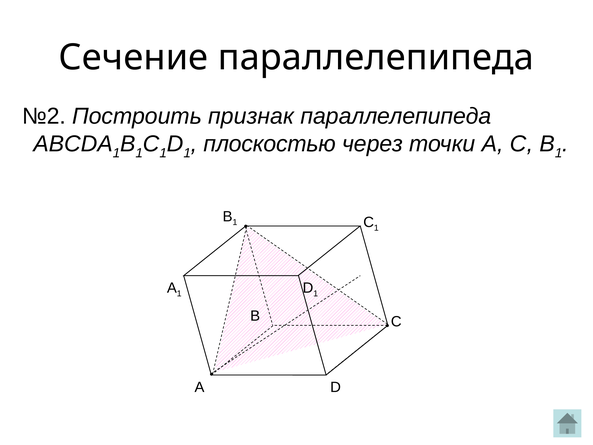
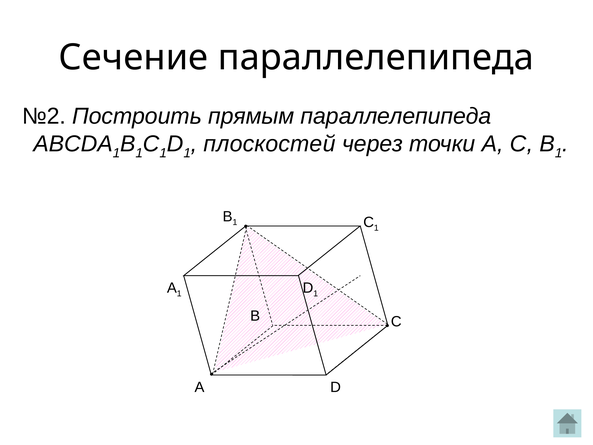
признак: признак -> прямым
плоскостью: плоскостью -> плоскостей
